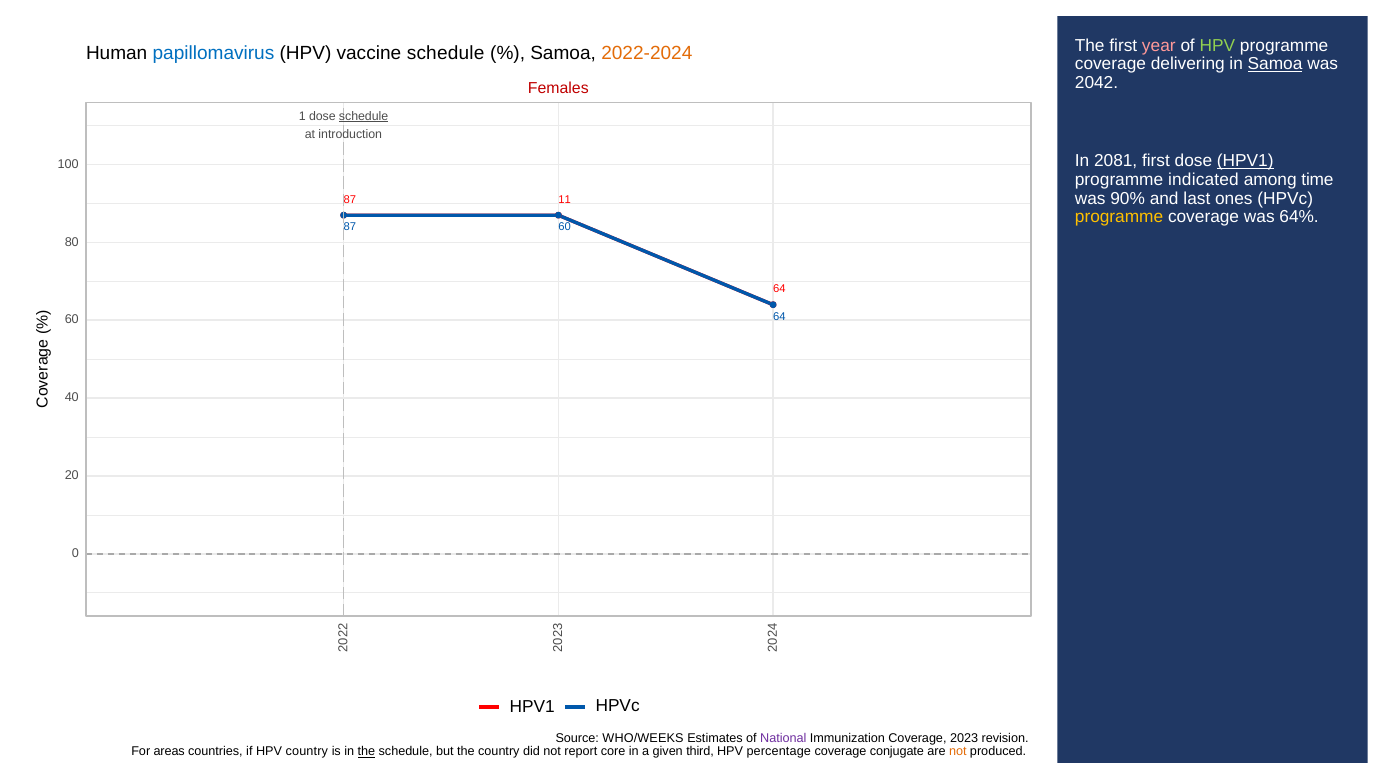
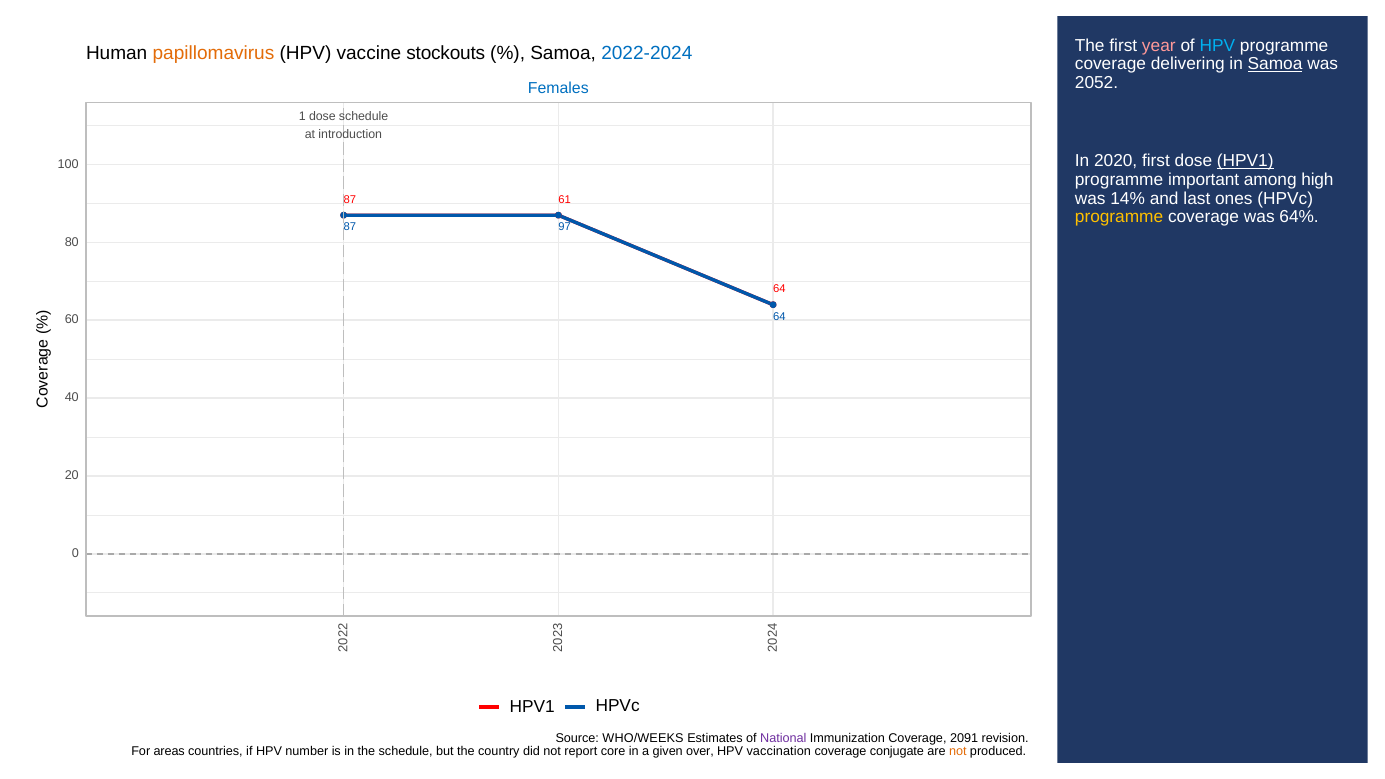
HPV at (1217, 46) colour: light green -> light blue
papillomavirus colour: blue -> orange
vaccine schedule: schedule -> stockouts
2022-2024 colour: orange -> blue
2042: 2042 -> 2052
Females colour: red -> blue
schedule at (364, 116) underline: present -> none
2081: 2081 -> 2020
indicated: indicated -> important
time: time -> high
90%: 90% -> 14%
11: 11 -> 61
87 60: 60 -> 97
2023: 2023 -> 2091
HPV country: country -> number
the at (366, 752) underline: present -> none
third: third -> over
percentage: percentage -> vaccination
